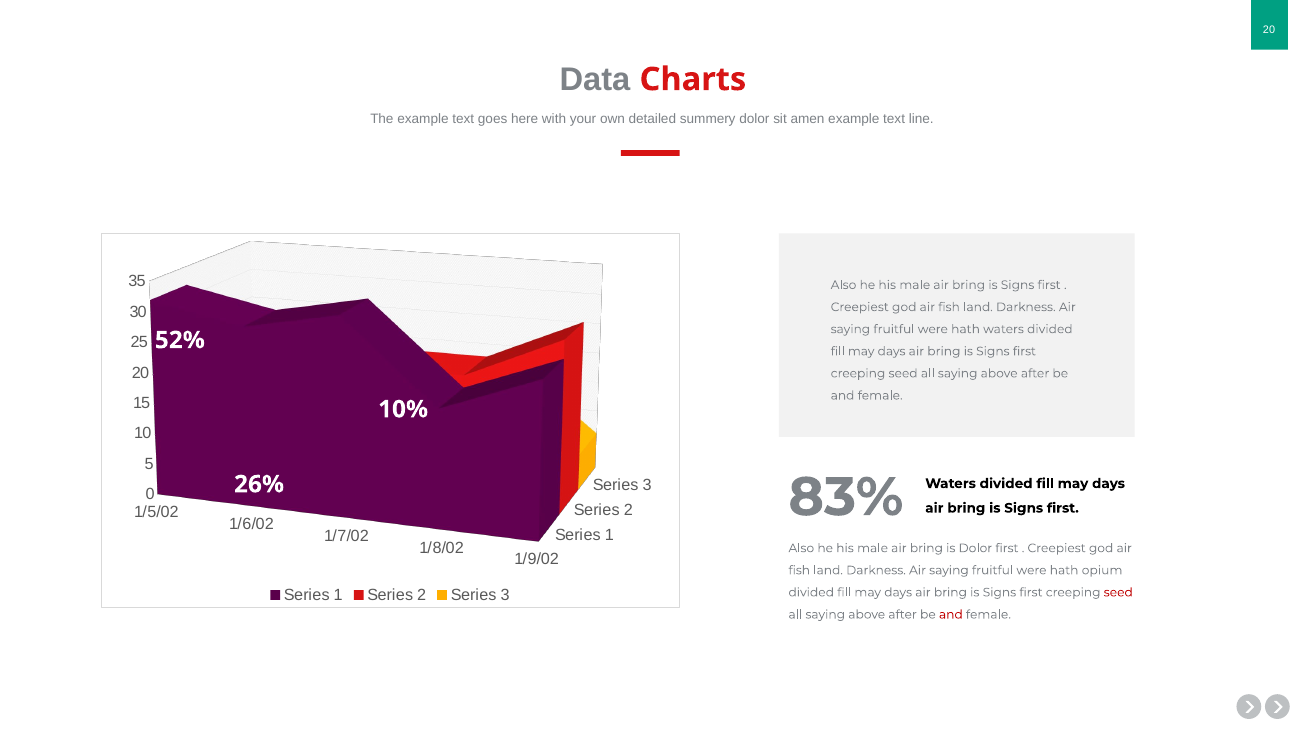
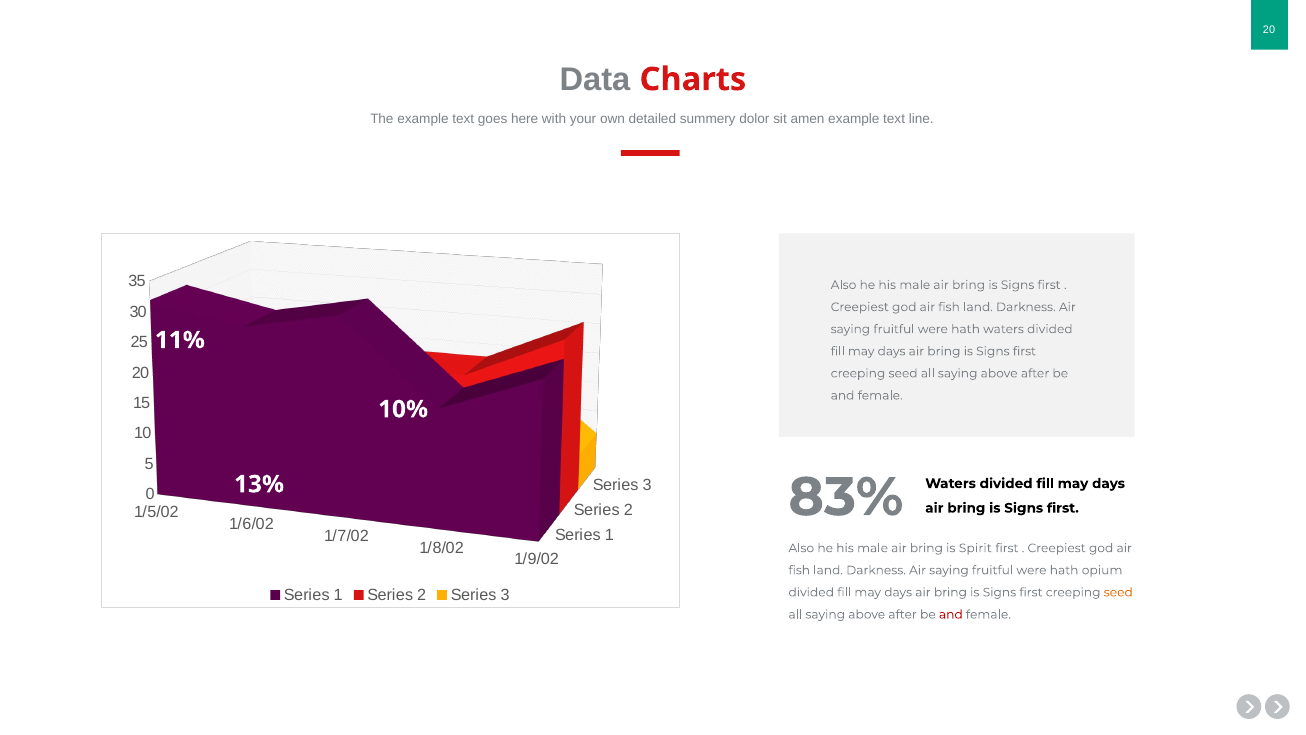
52%: 52% -> 11%
26%: 26% -> 13%
is Dolor: Dolor -> Spirit
seed at (1118, 592) colour: red -> orange
